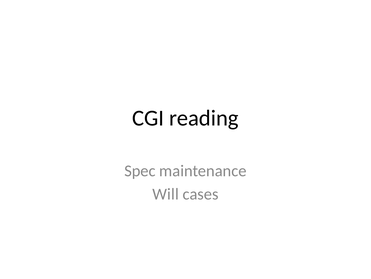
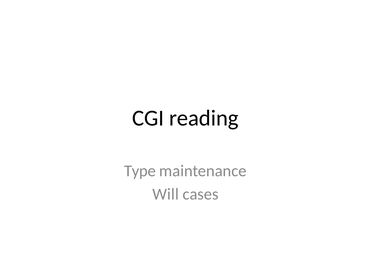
Spec: Spec -> Type
